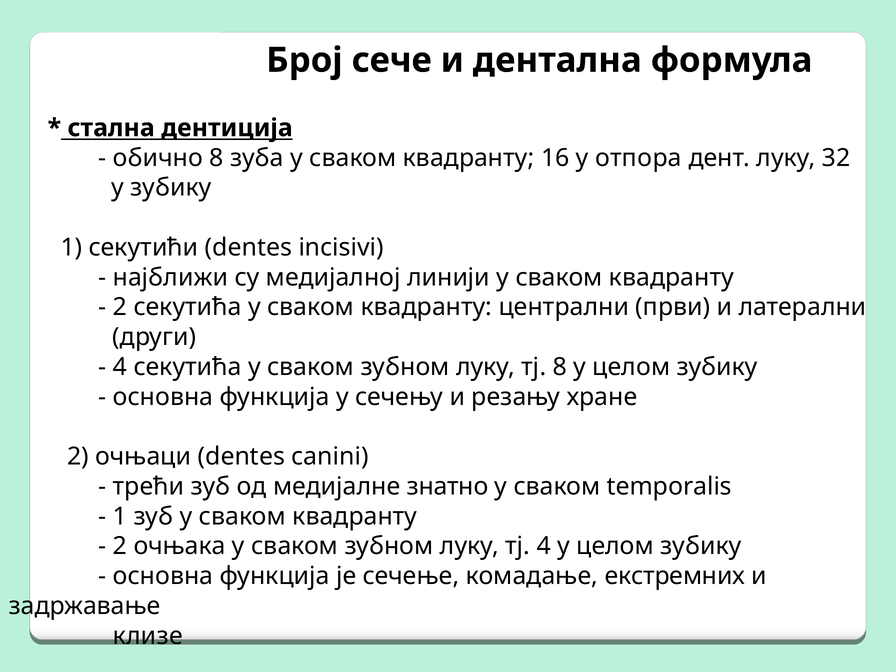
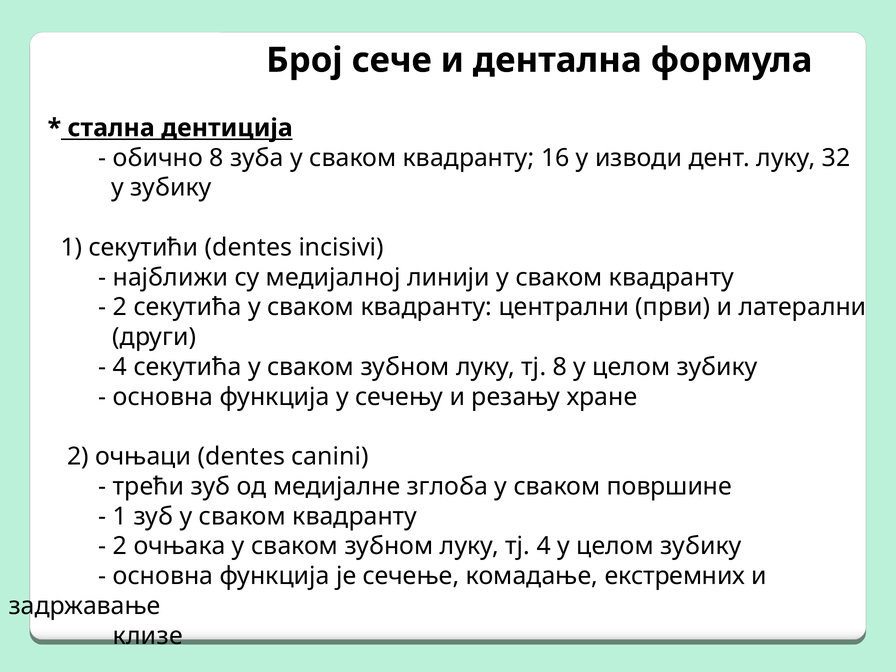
отпoра: отпoра -> изводи
знатно: знатно -> зглоба
temporalis: temporalis -> површине
